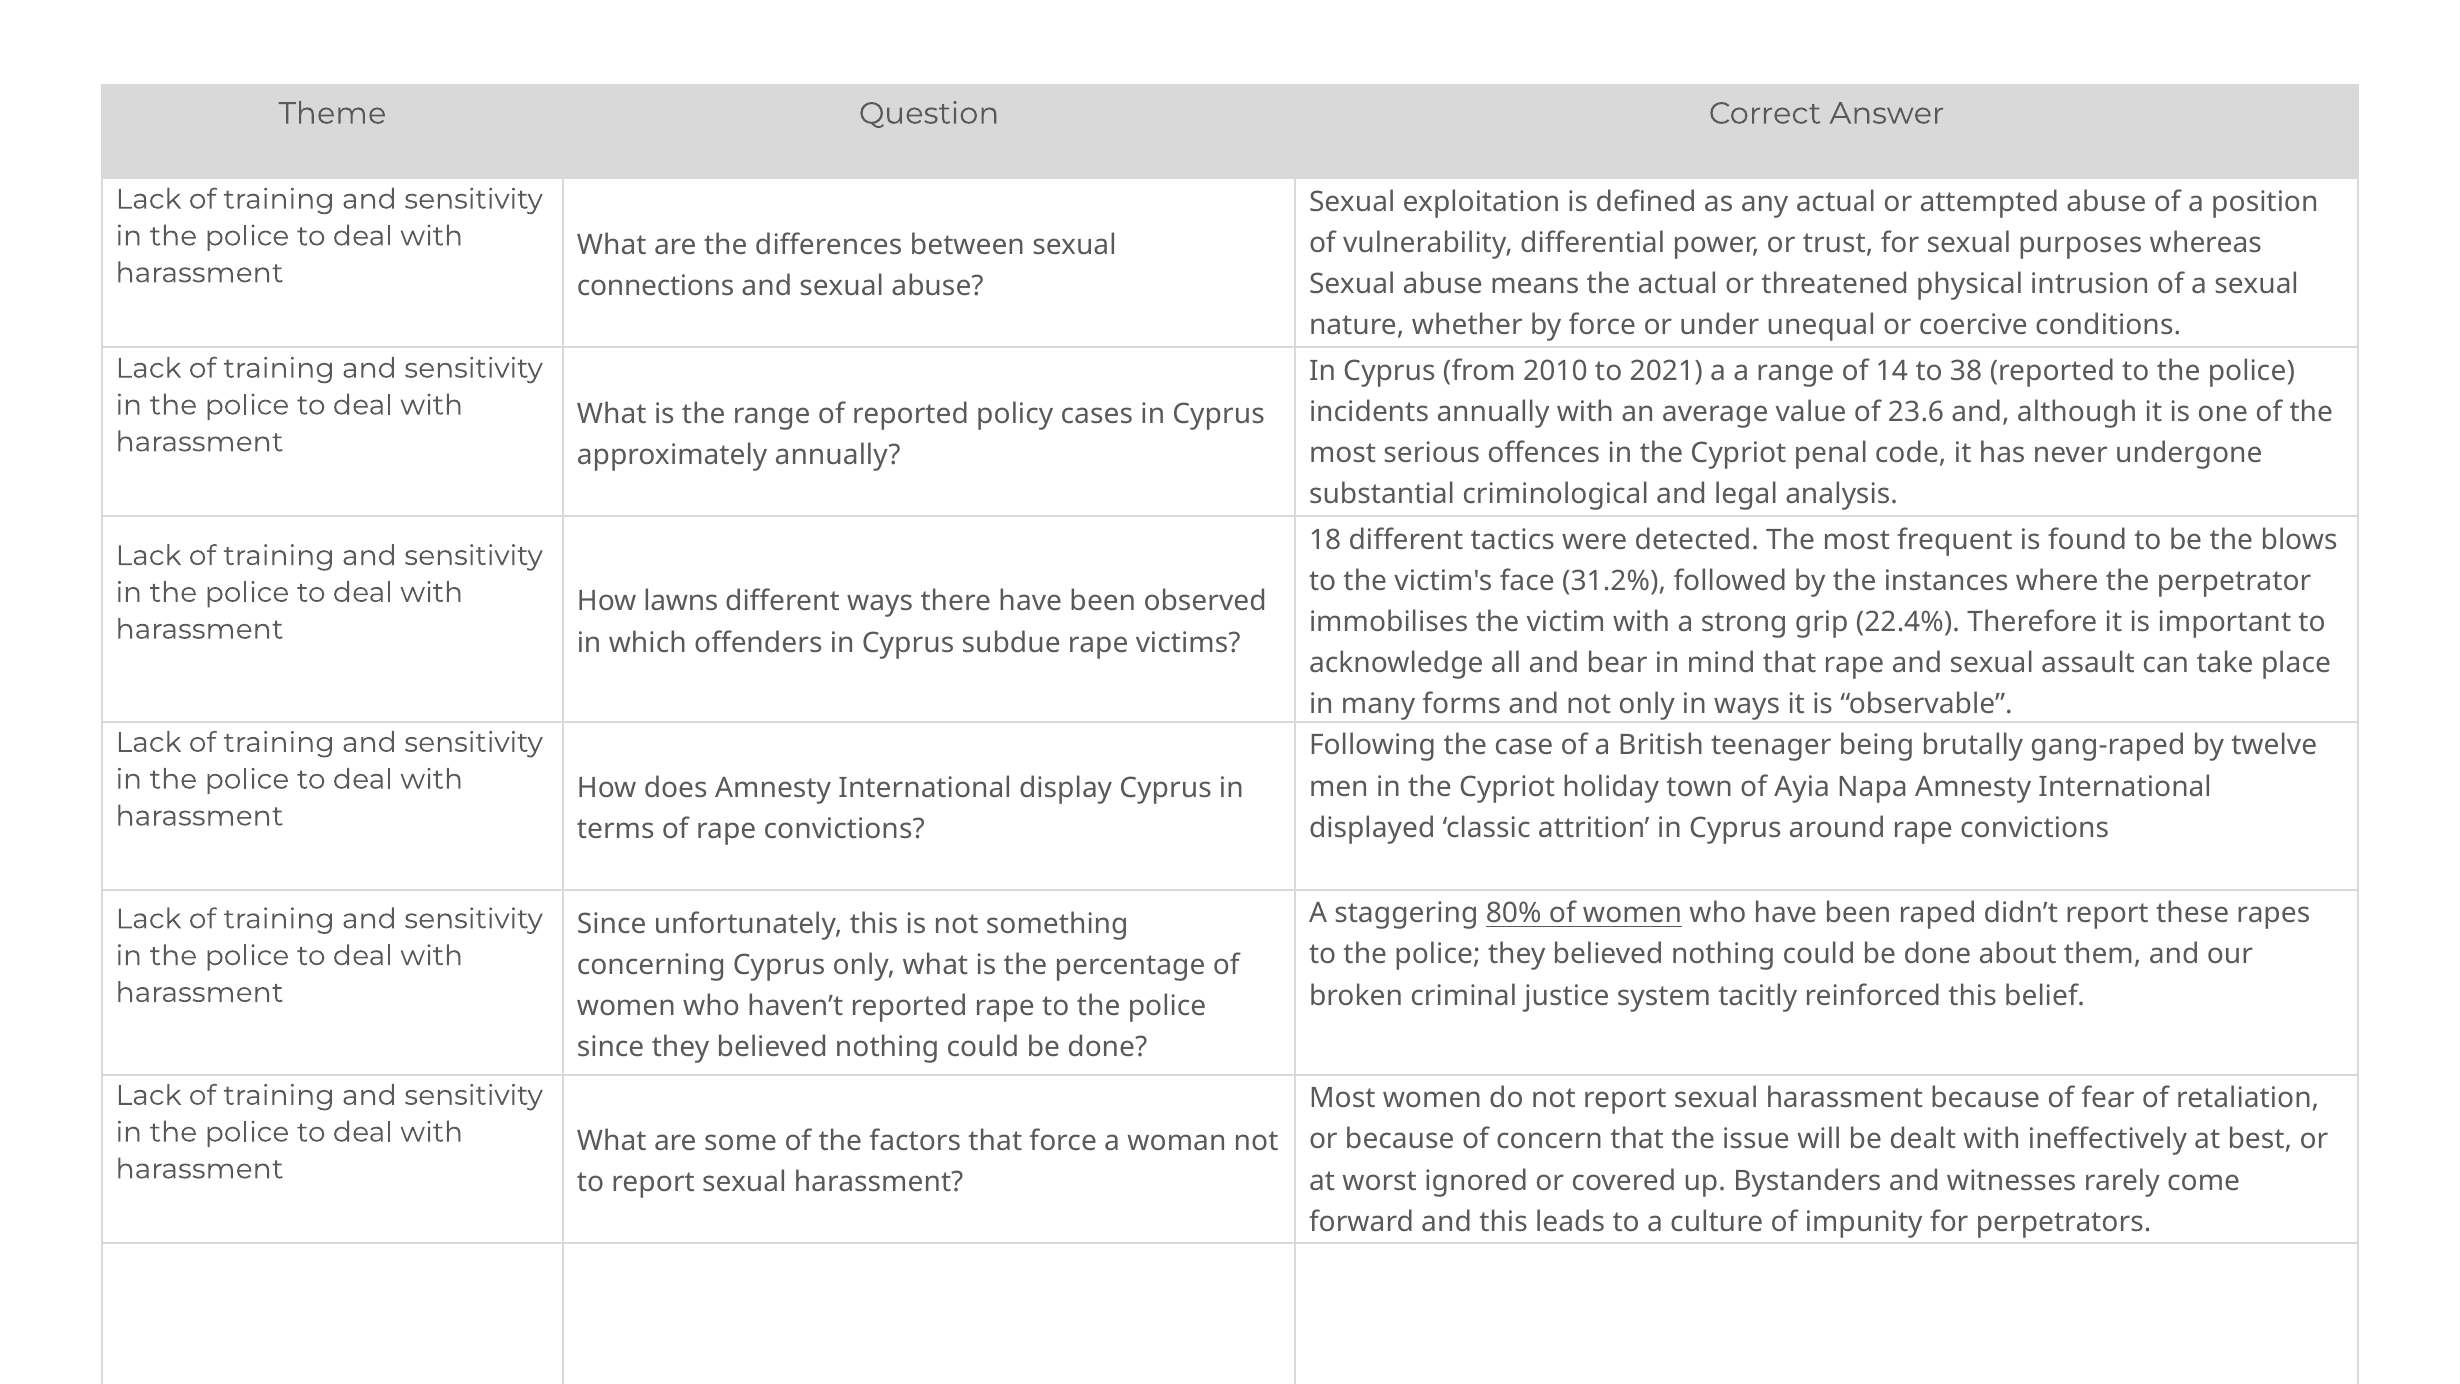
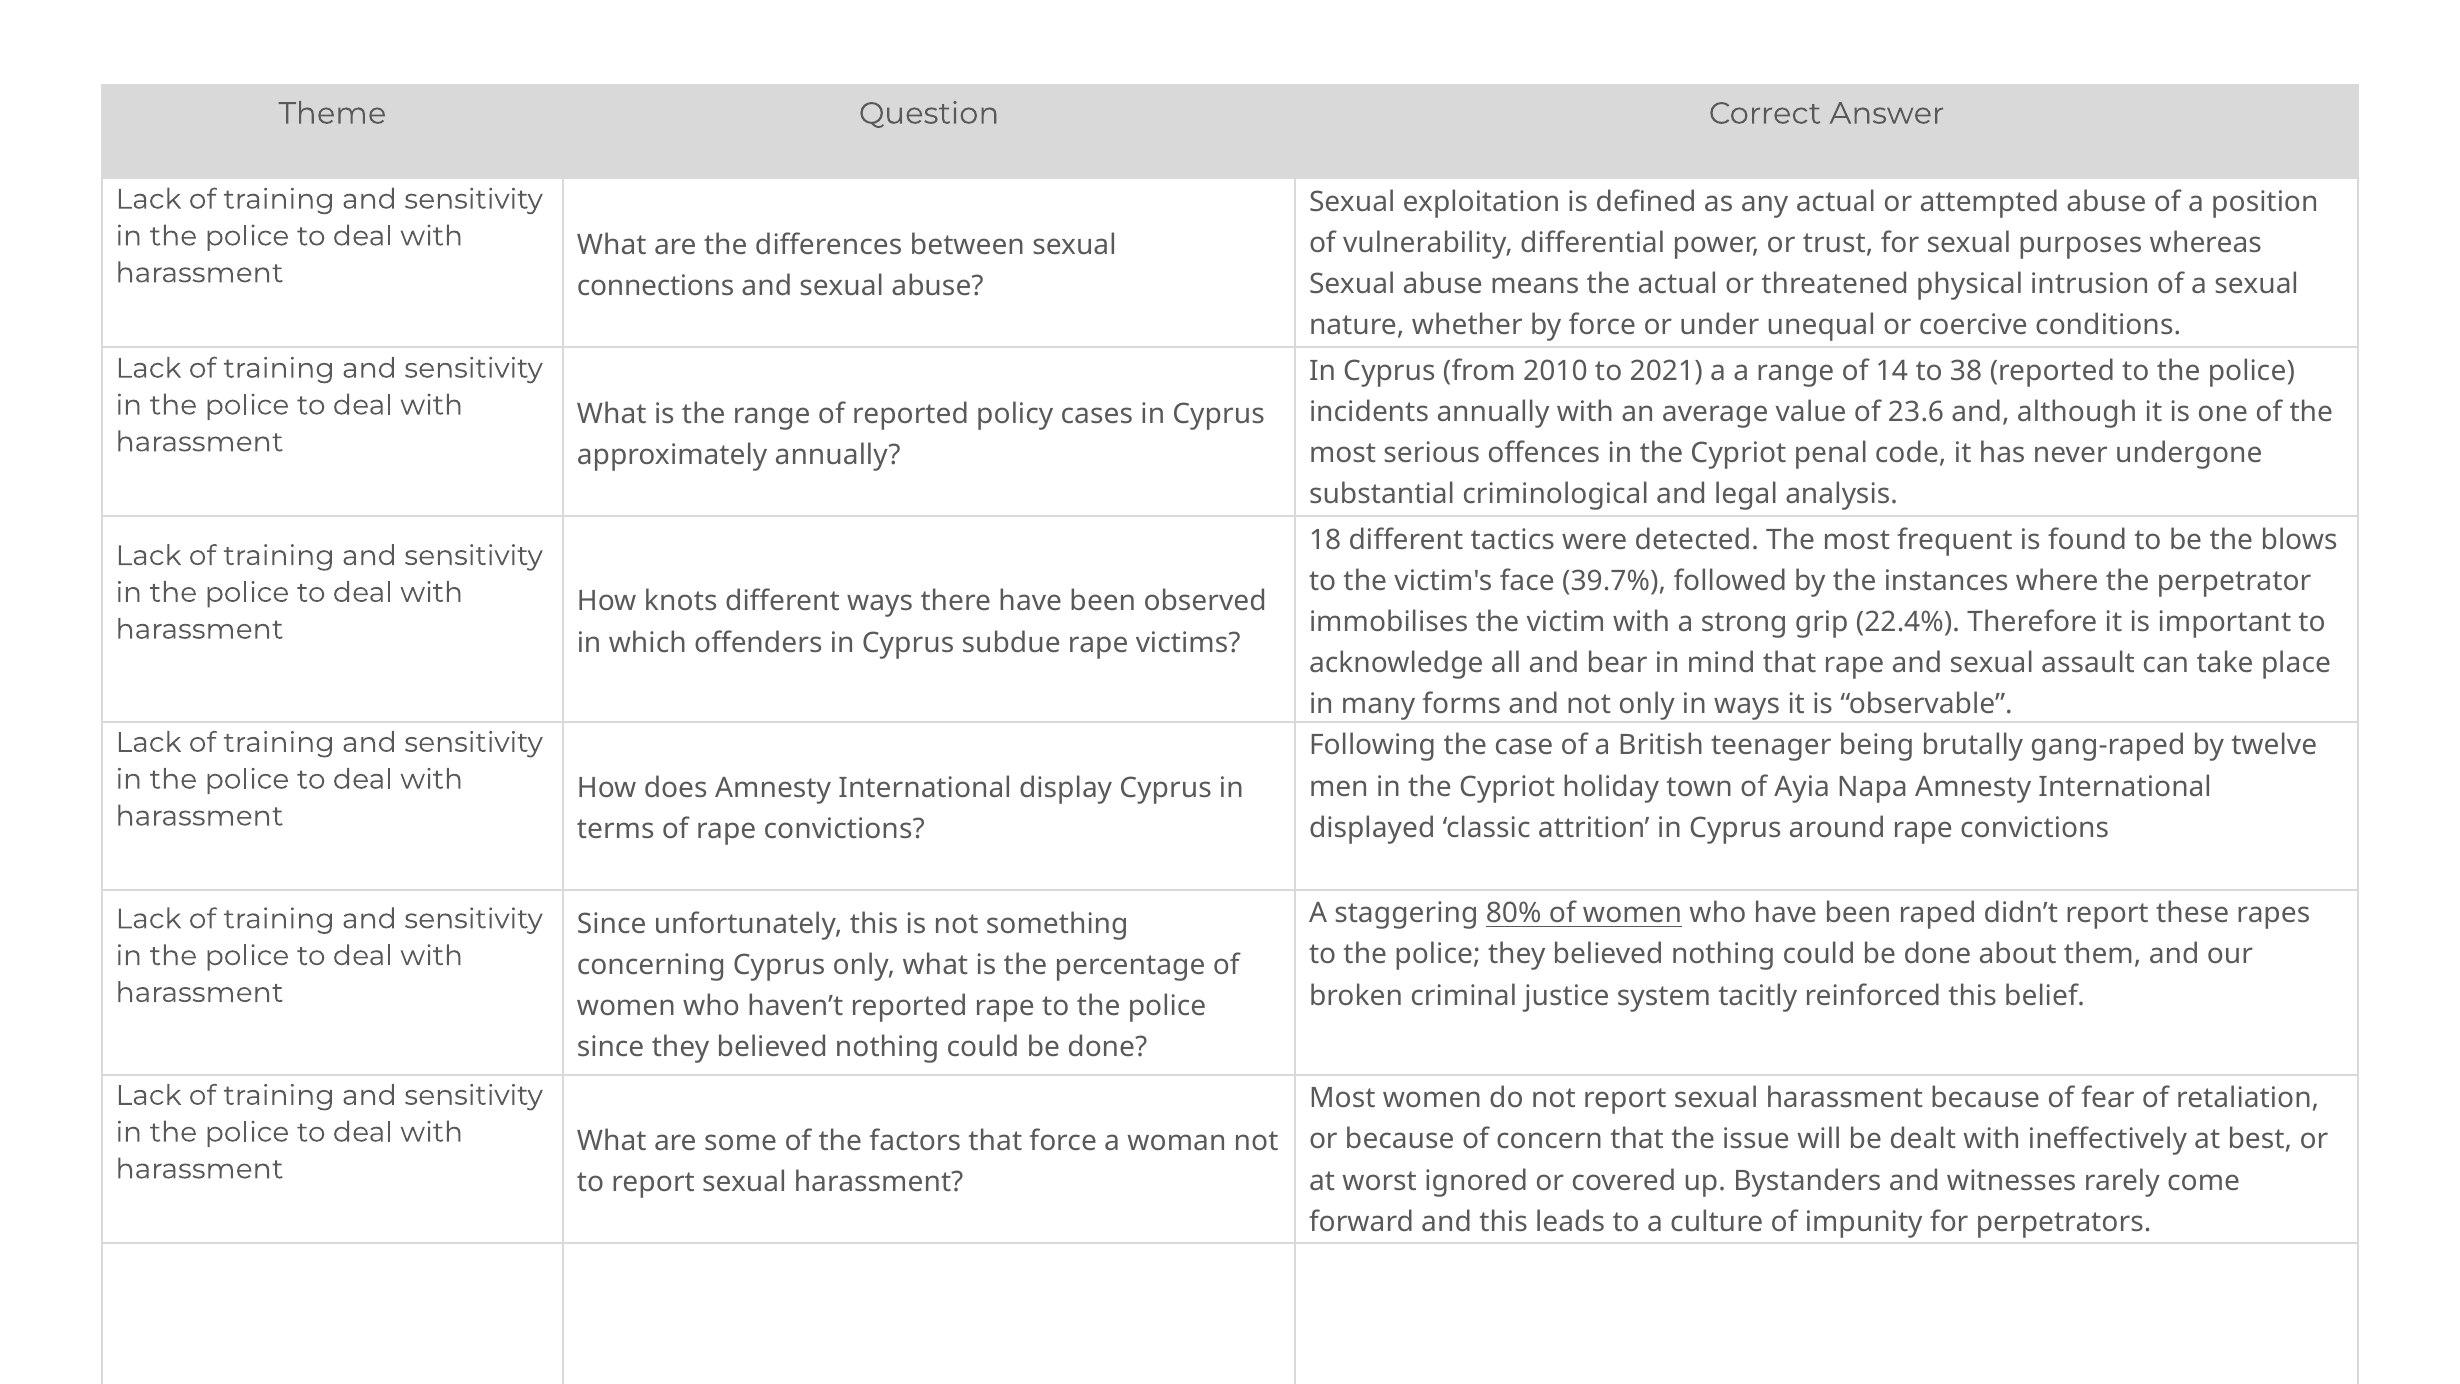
31.2%: 31.2% -> 39.7%
lawns: lawns -> knots
